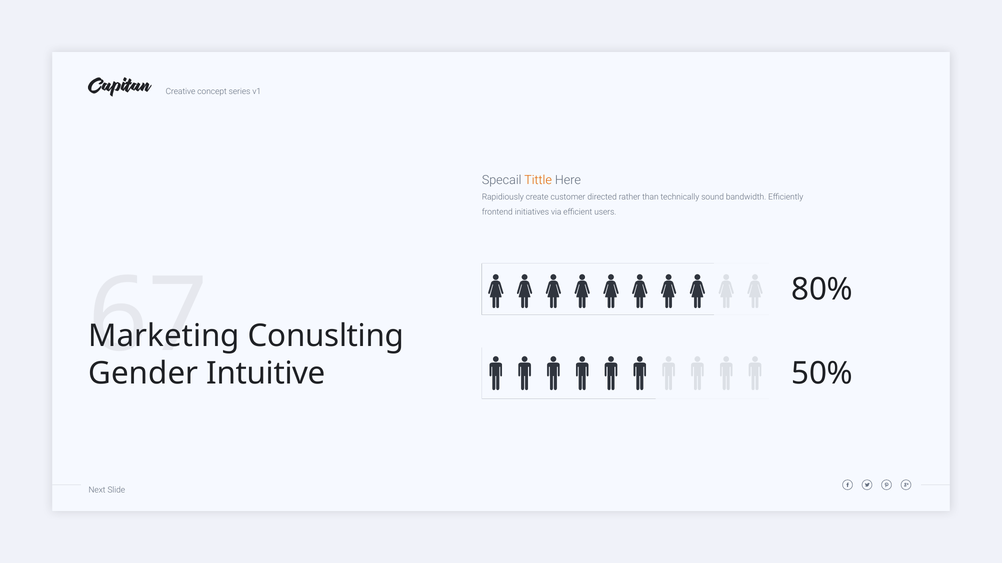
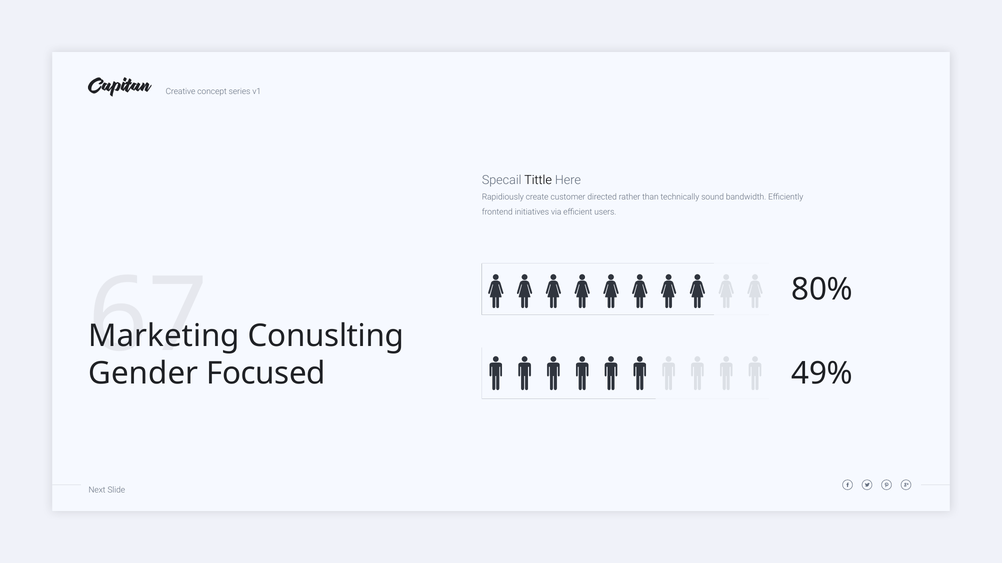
Tittle colour: orange -> black
Intuitive: Intuitive -> Focused
50%: 50% -> 49%
